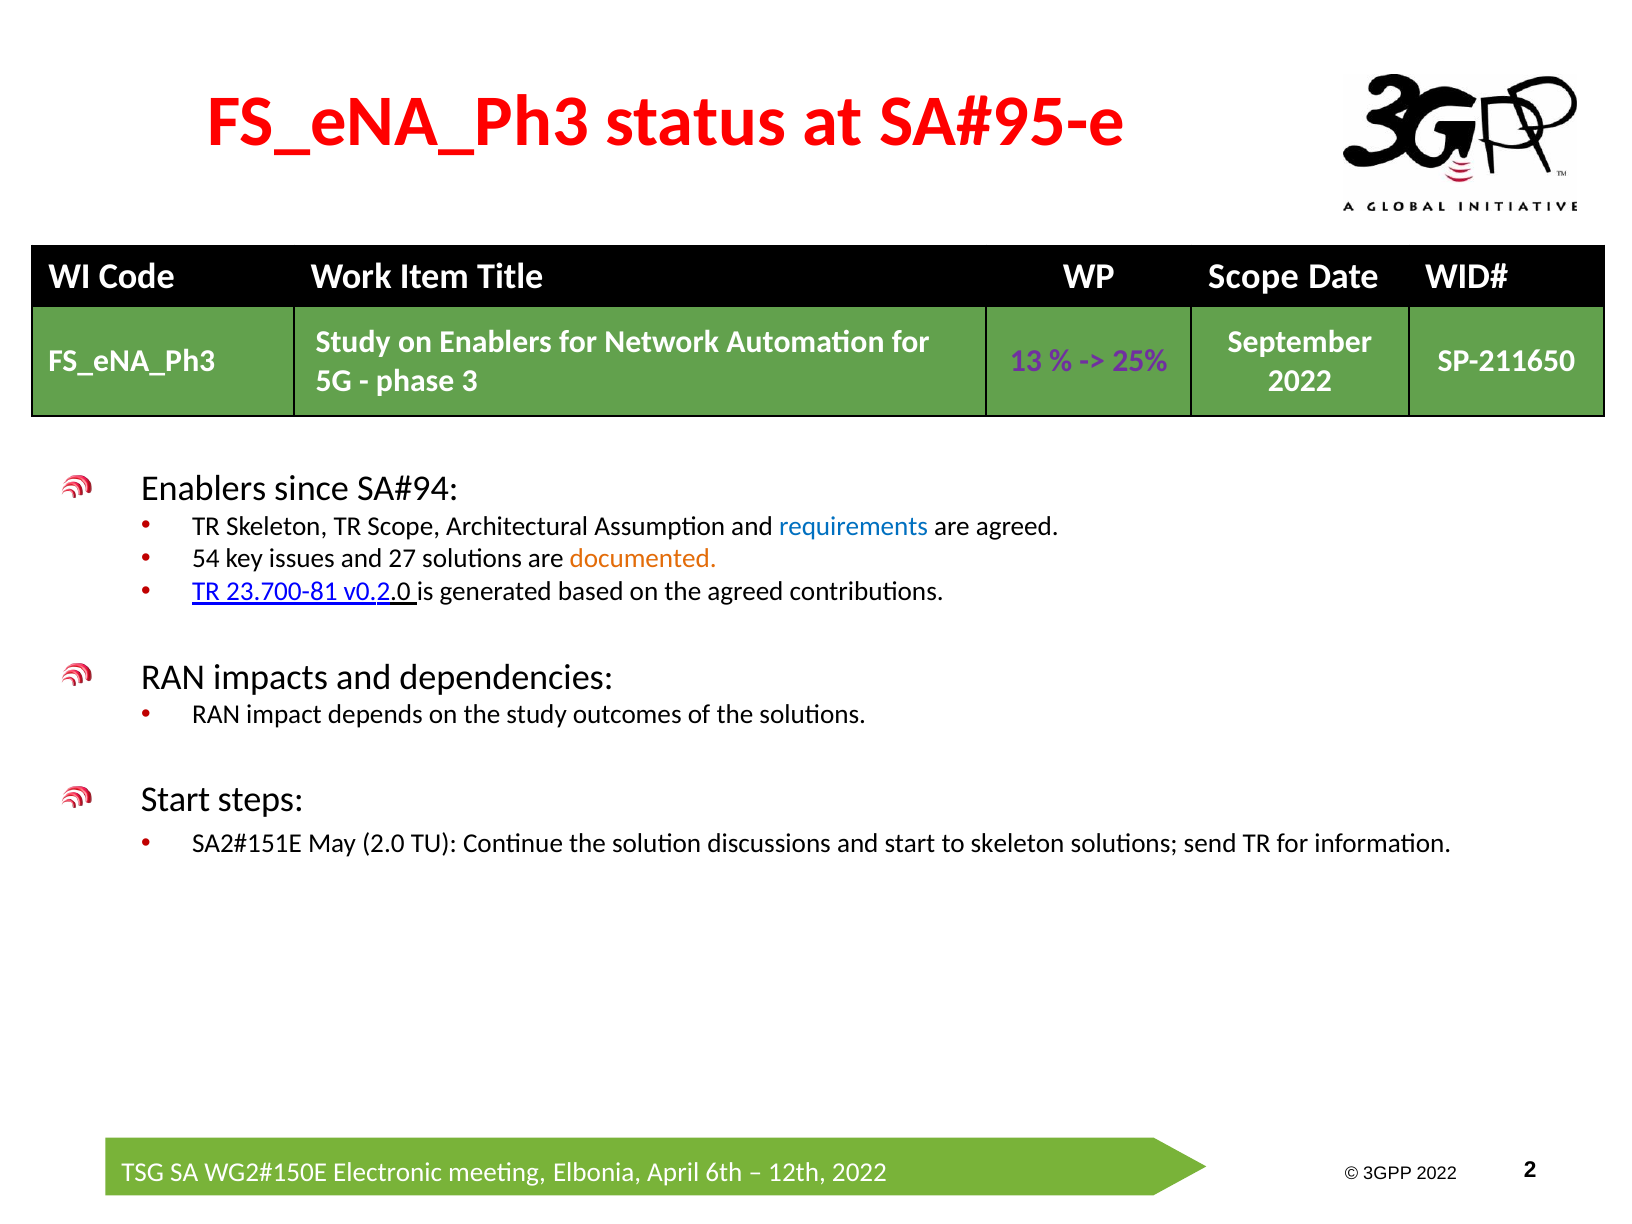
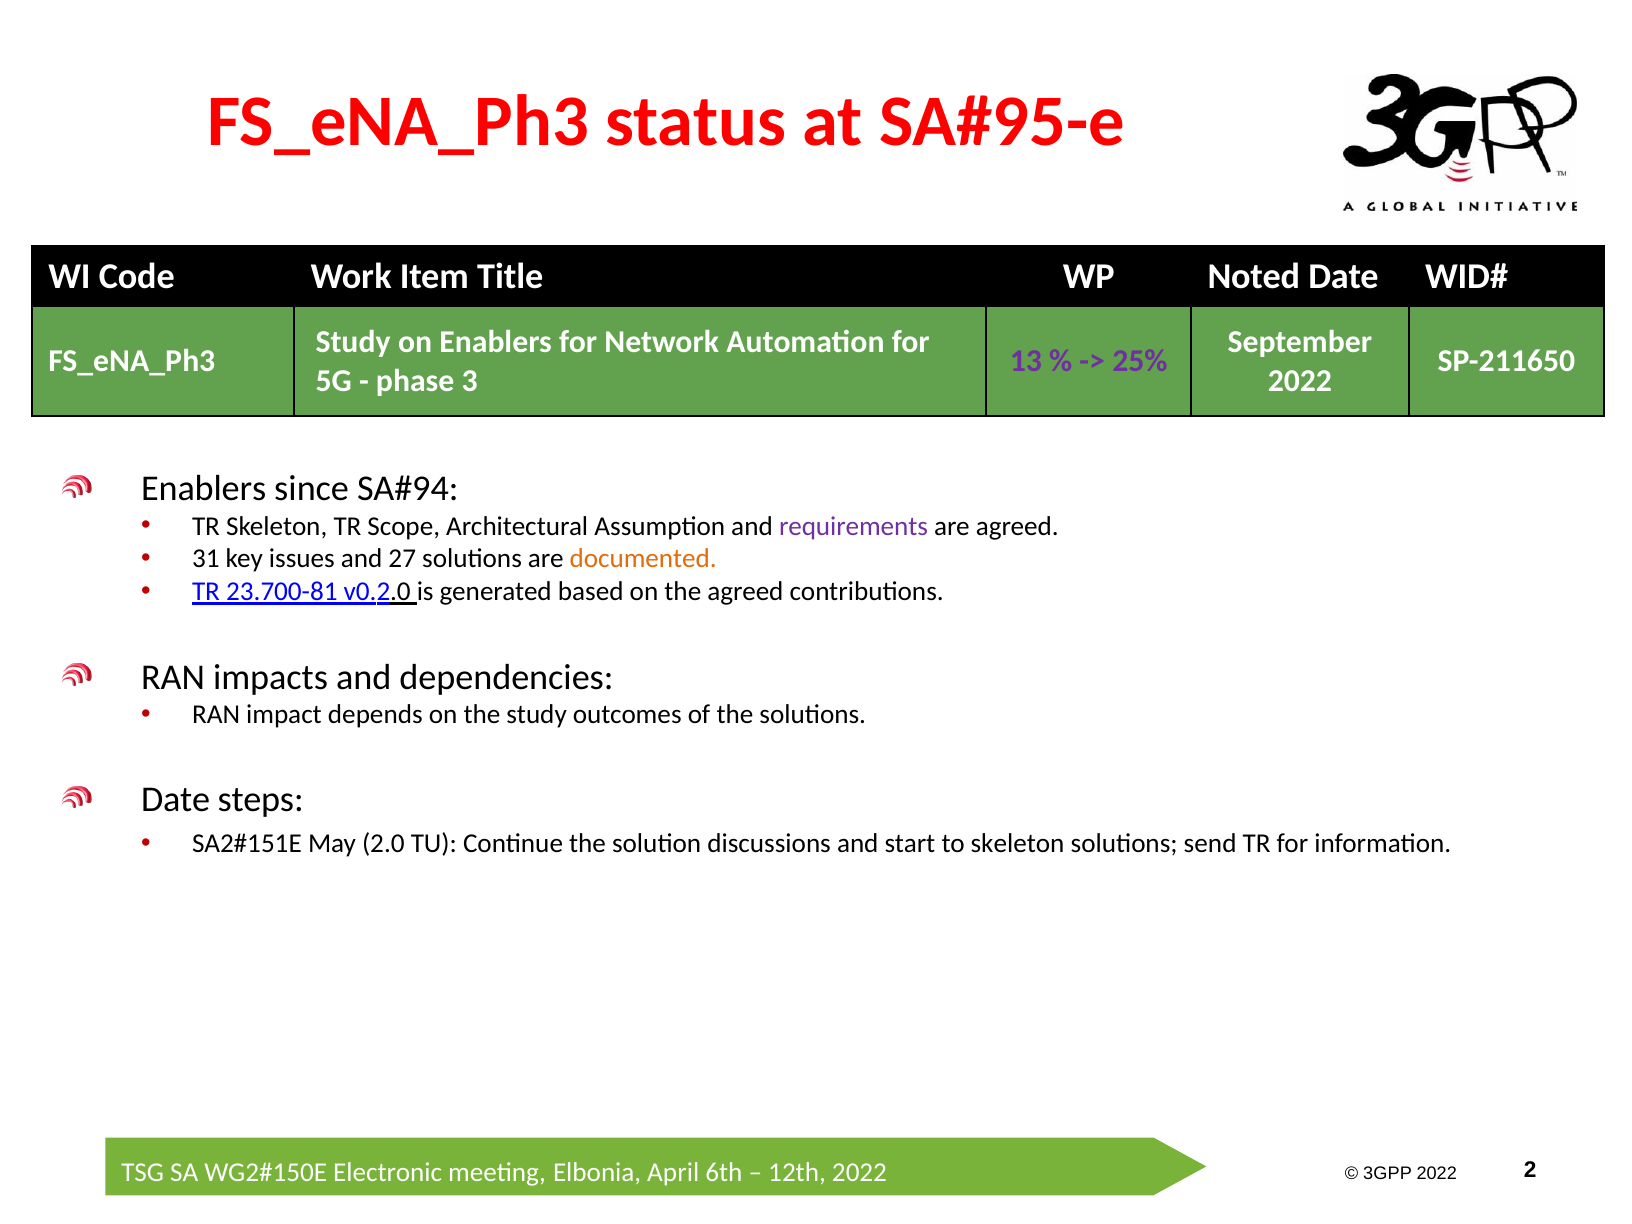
WP Scope: Scope -> Noted
requirements colour: blue -> purple
54: 54 -> 31
Start at (176, 800): Start -> Date
